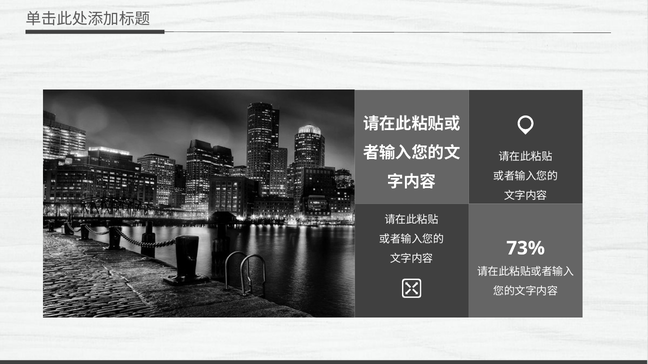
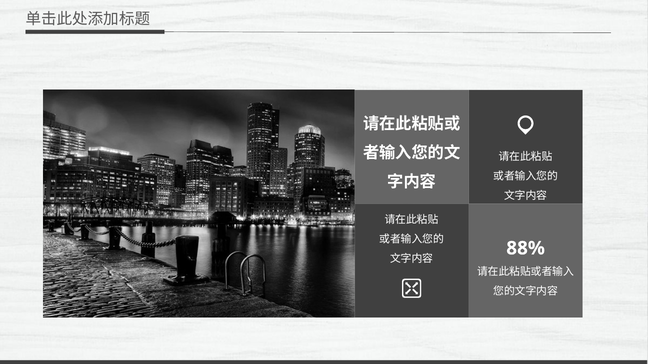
73%: 73% -> 88%
